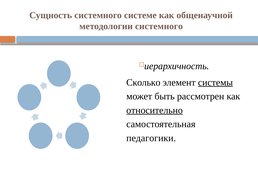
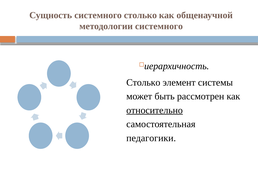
системного системе: системе -> столько
Сколько at (143, 83): Сколько -> Столько
системы underline: present -> none
